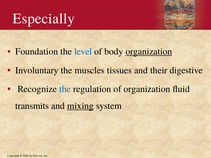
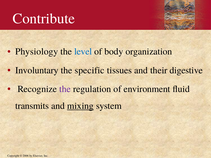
Especially: Especially -> Contribute
Foundation: Foundation -> Physiology
organization at (149, 52) underline: present -> none
muscles: muscles -> specific
the at (65, 89) colour: blue -> purple
of organization: organization -> environment
